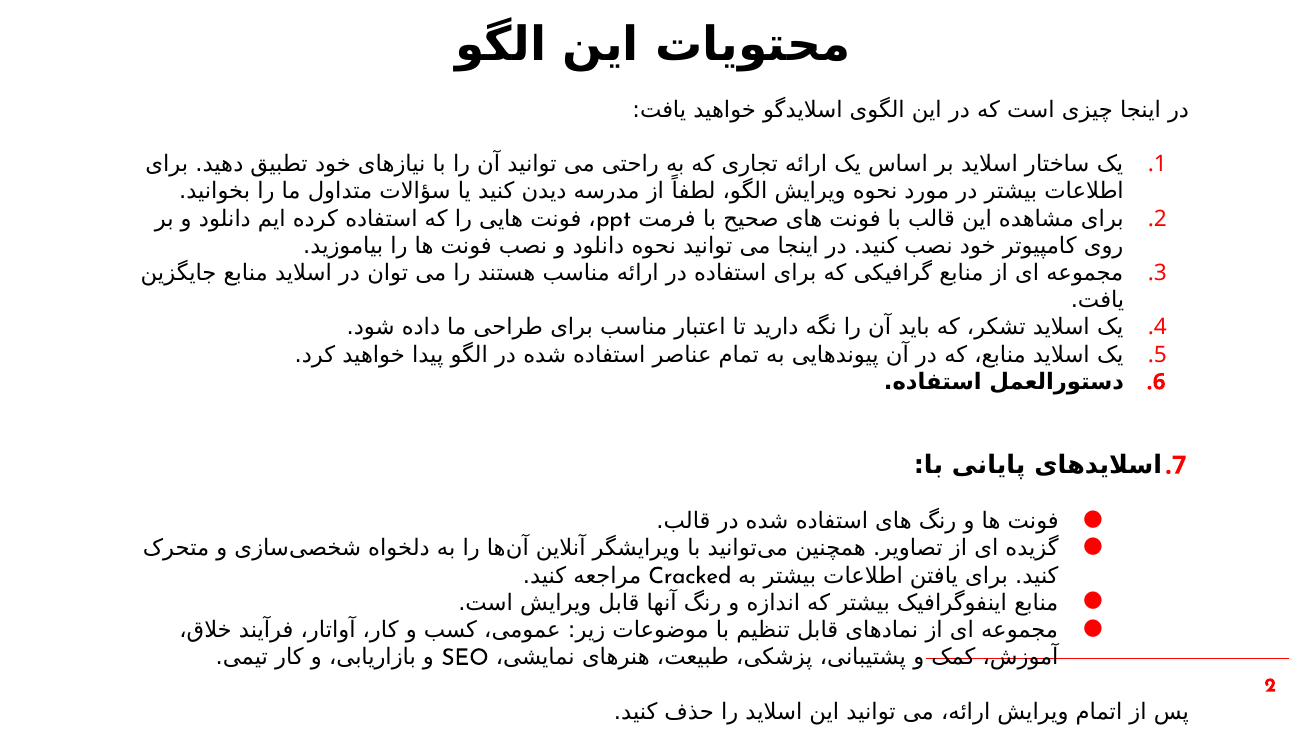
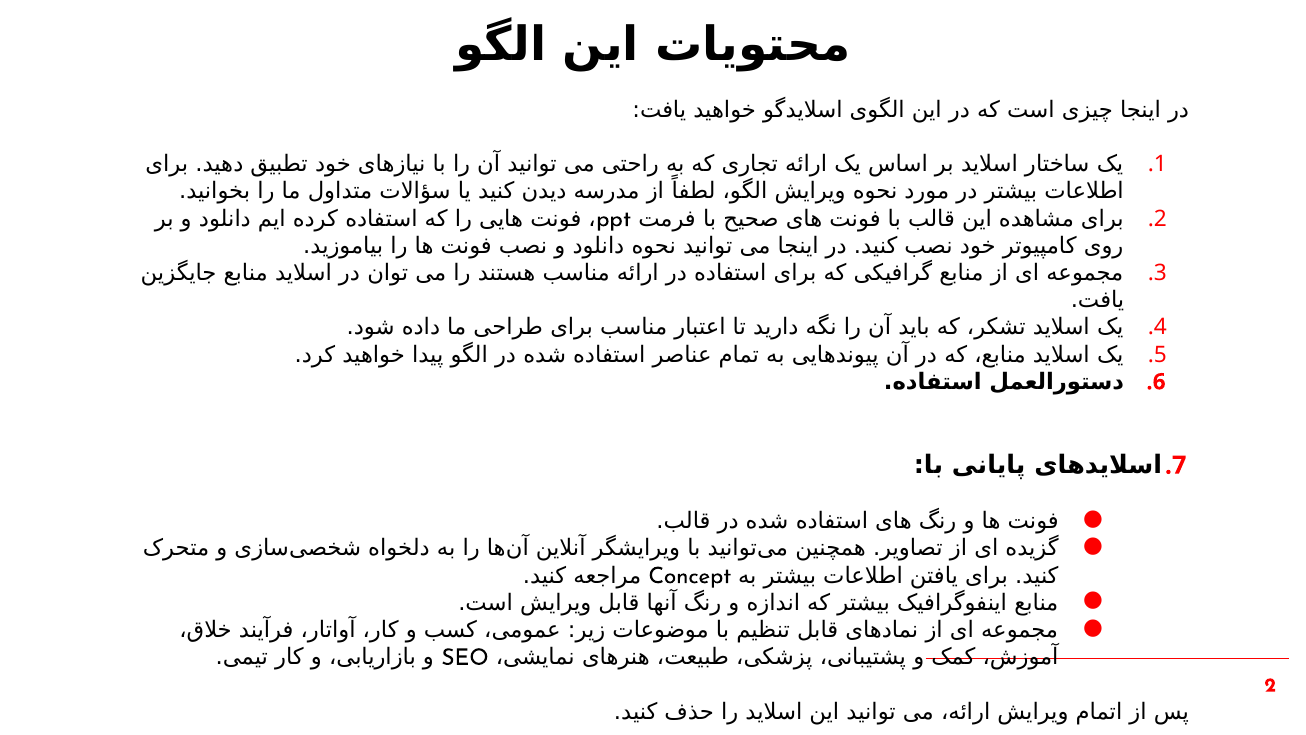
Cracked: Cracked -> Concept
